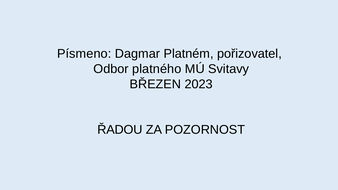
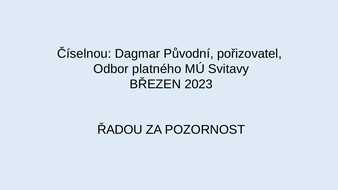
Písmeno: Písmeno -> Číselnou
Platném: Platném -> Původní
